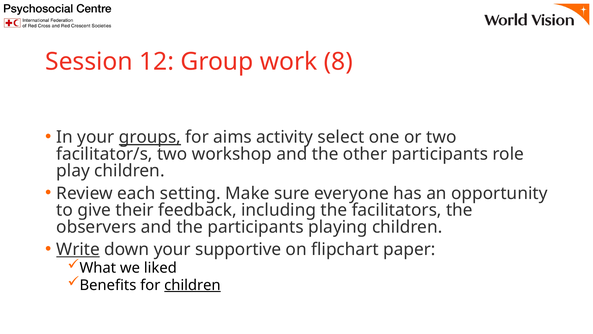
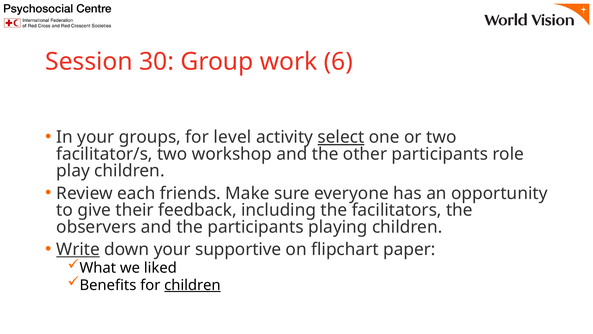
12: 12 -> 30
8: 8 -> 6
groups underline: present -> none
aims: aims -> level
select underline: none -> present
setting: setting -> friends
